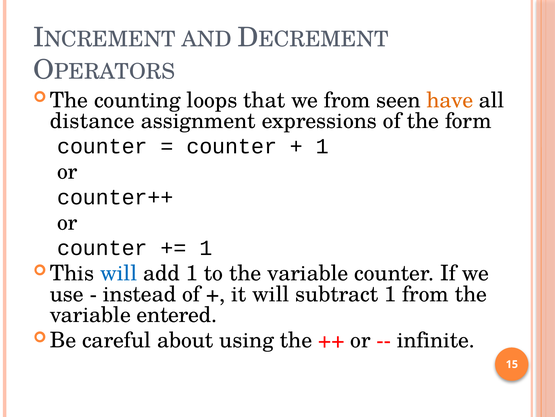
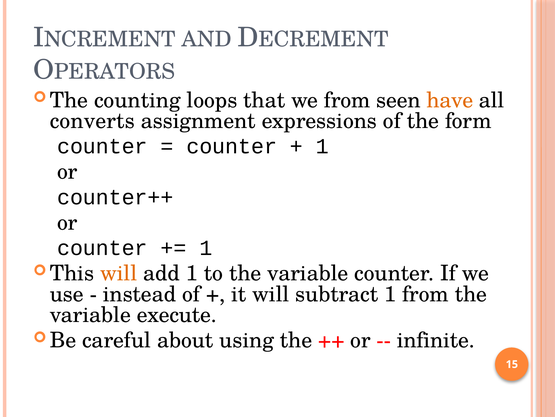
distance: distance -> converts
will at (119, 273) colour: blue -> orange
entered: entered -> execute
